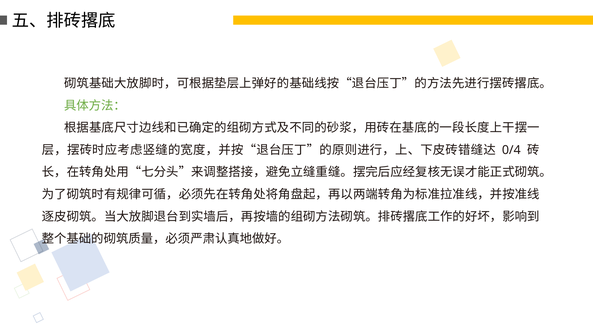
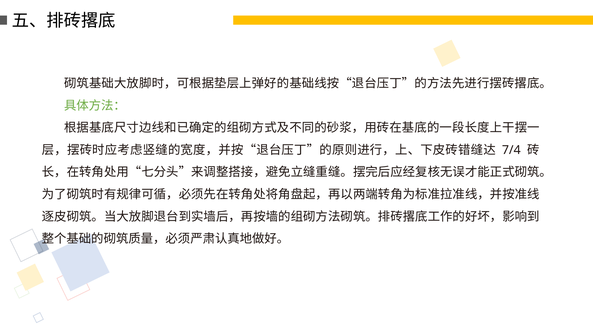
0/4: 0/4 -> 7/4
